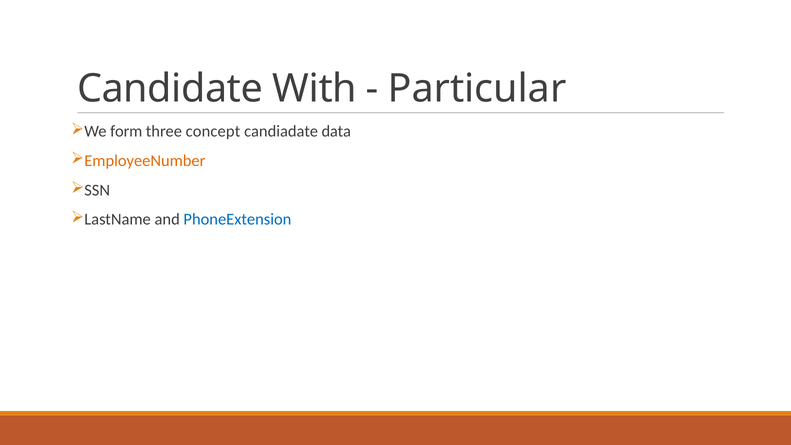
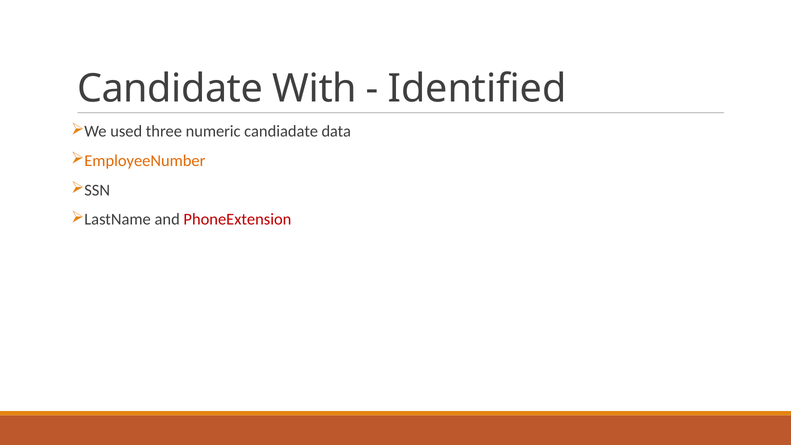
Particular: Particular -> Identified
form: form -> used
concept: concept -> numeric
PhoneExtension colour: blue -> red
